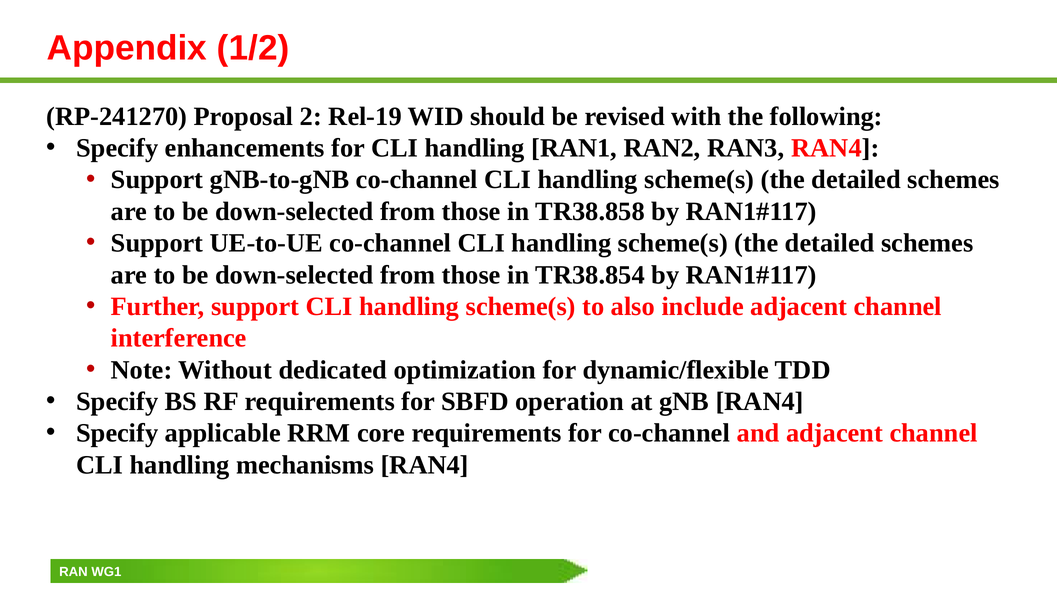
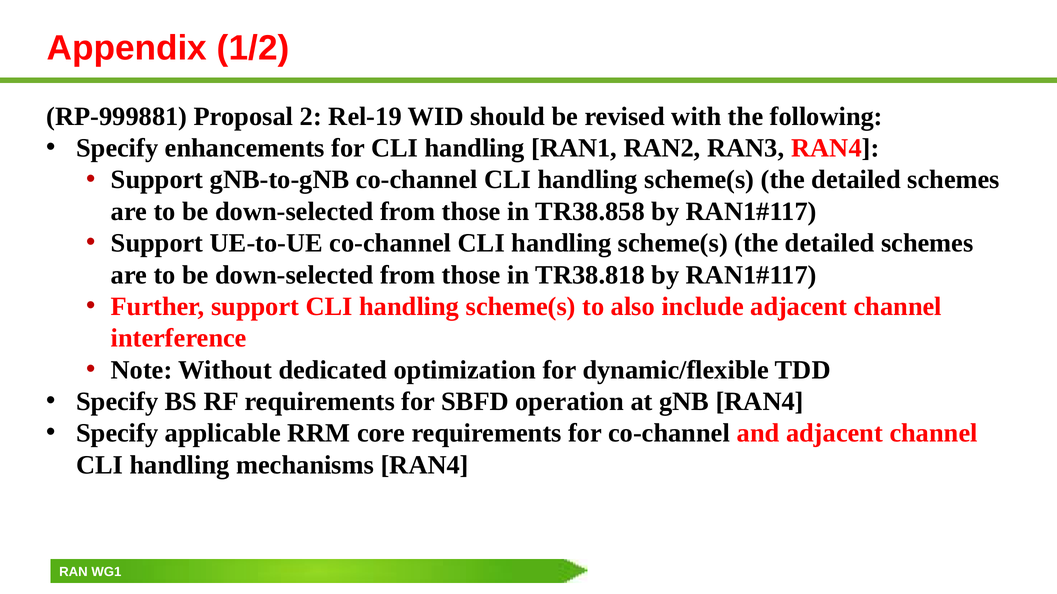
RP-241270: RP-241270 -> RP-999881
TR38.854: TR38.854 -> TR38.818
